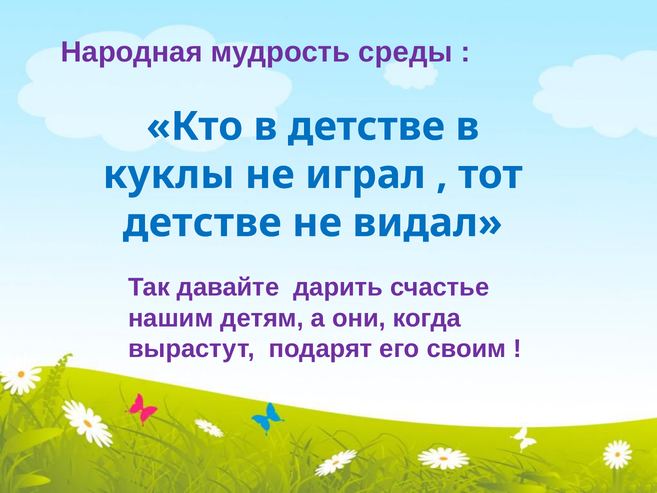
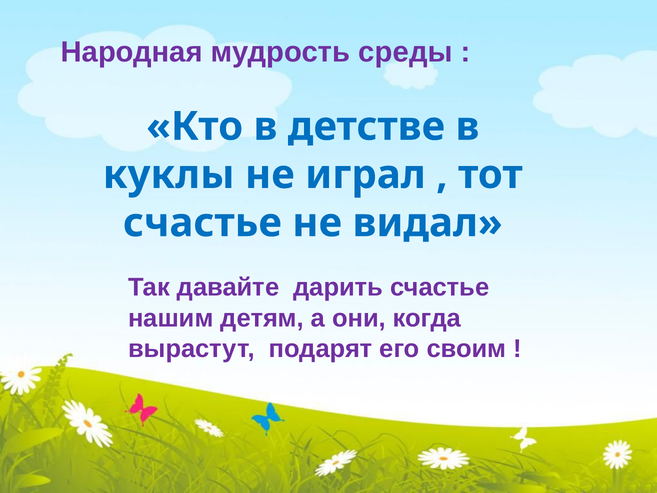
детстве at (202, 223): детстве -> счастье
